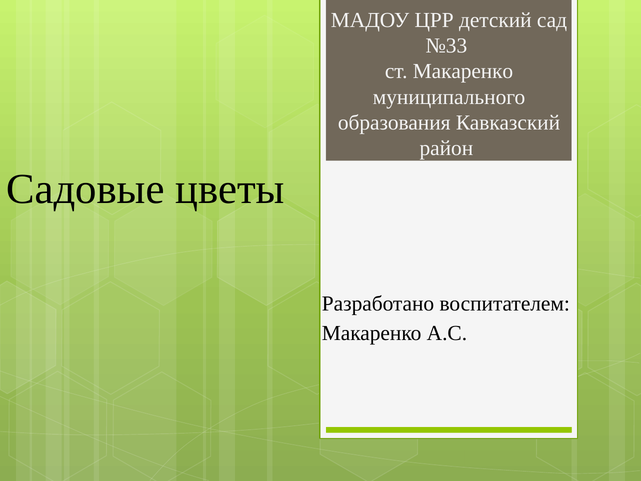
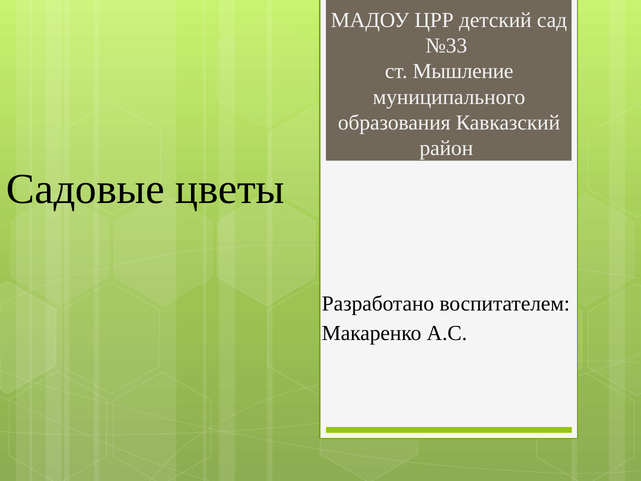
ст Макаренко: Макаренко -> Мышление
